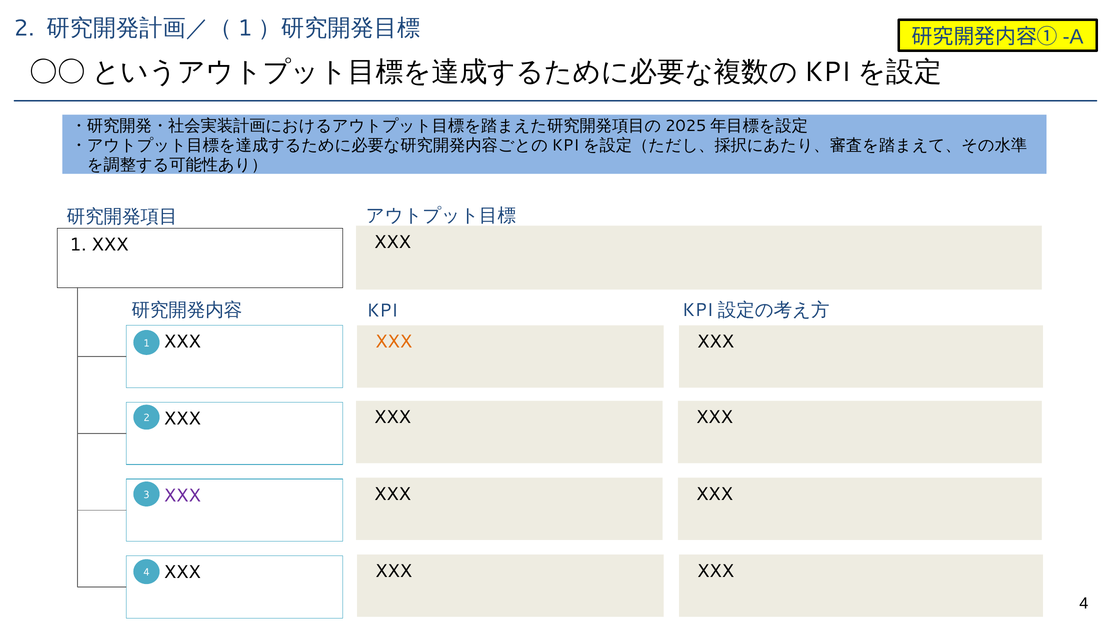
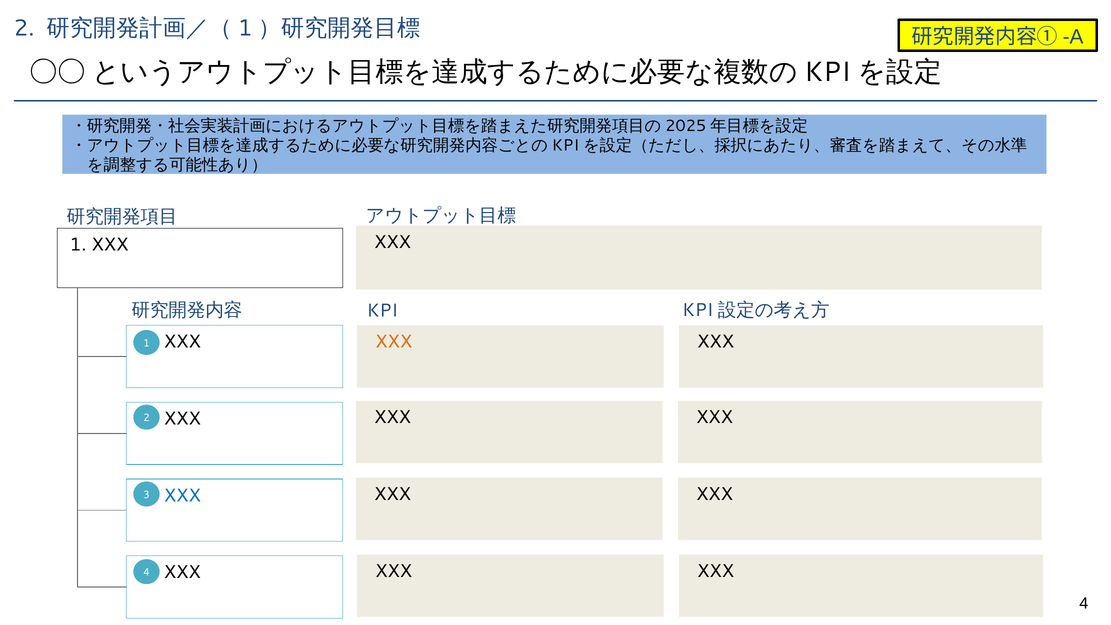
XXX at (182, 495) colour: purple -> blue
